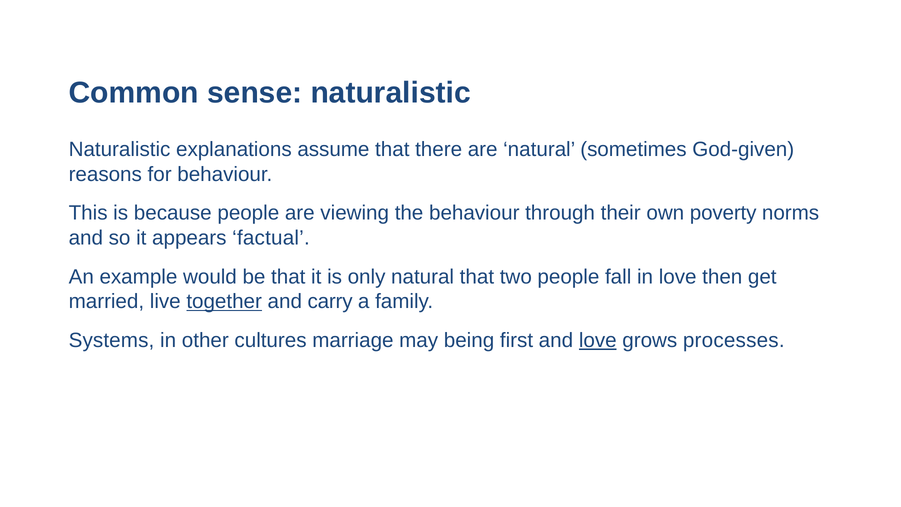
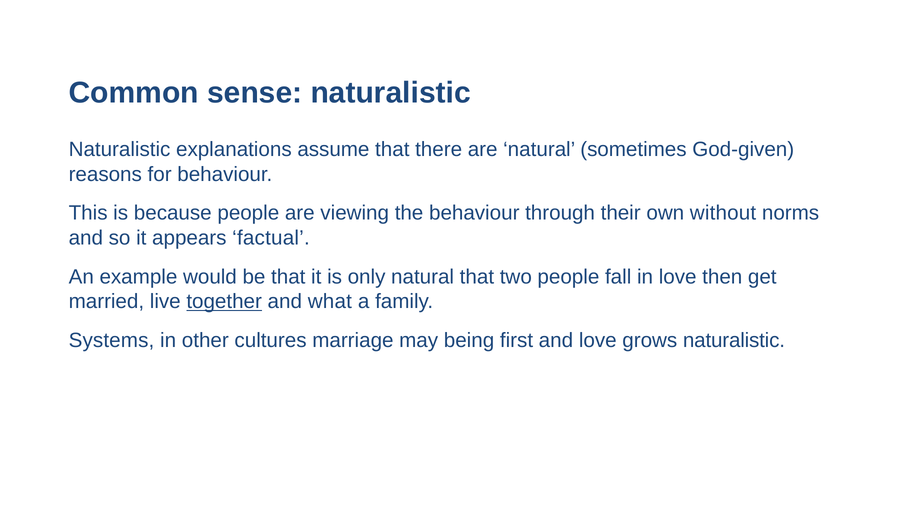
poverty: poverty -> without
carry: carry -> what
love at (598, 340) underline: present -> none
grows processes: processes -> naturalistic
